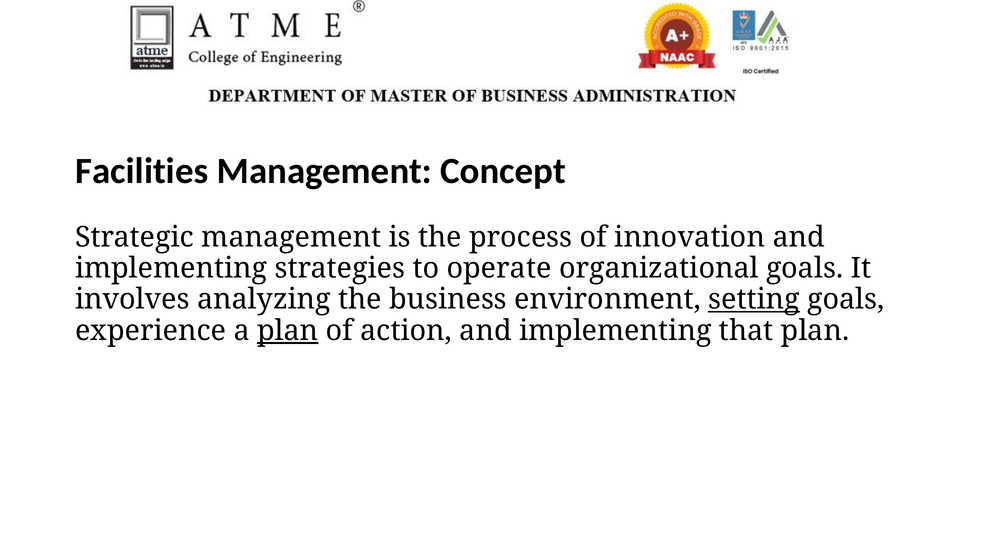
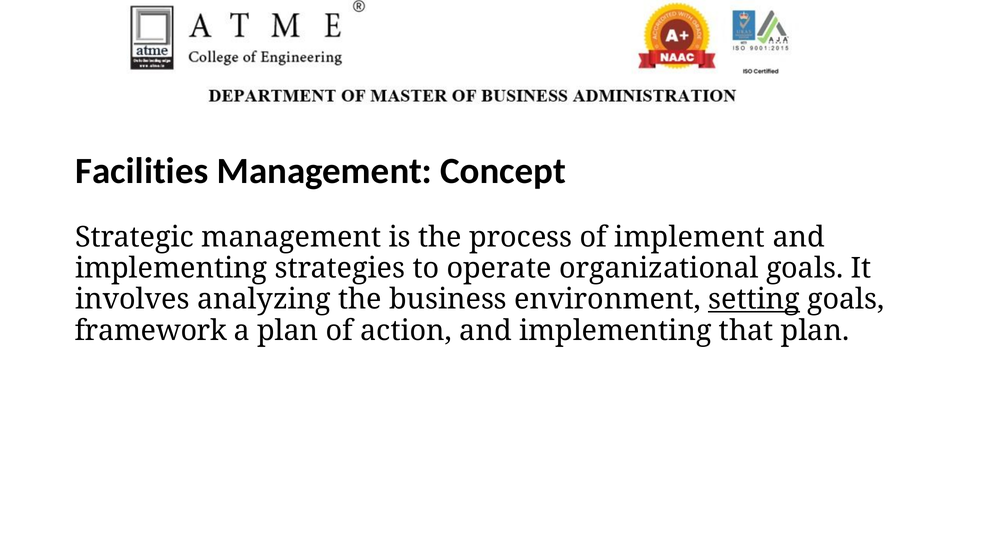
innovation: innovation -> implement
experience: experience -> framework
plan at (288, 331) underline: present -> none
